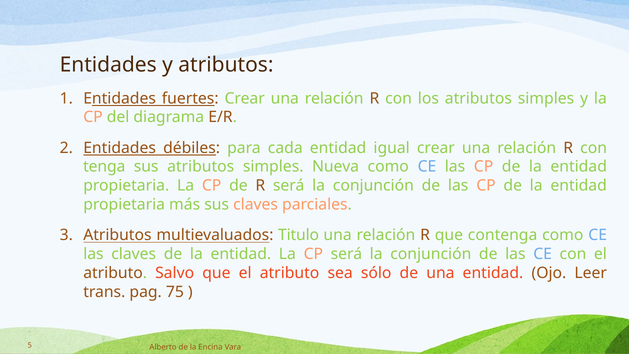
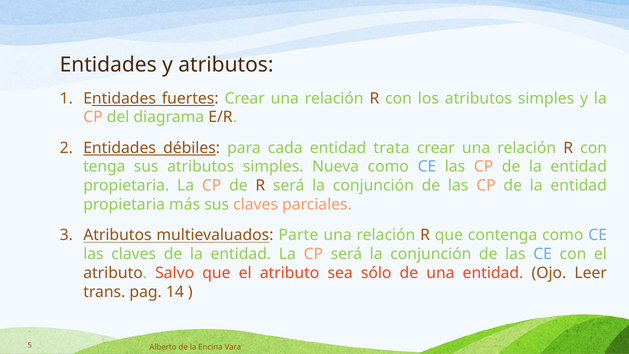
igual: igual -> trata
Titulo: Titulo -> Parte
75: 75 -> 14
